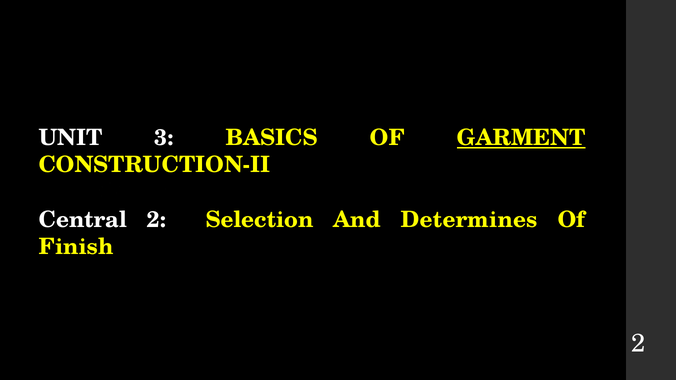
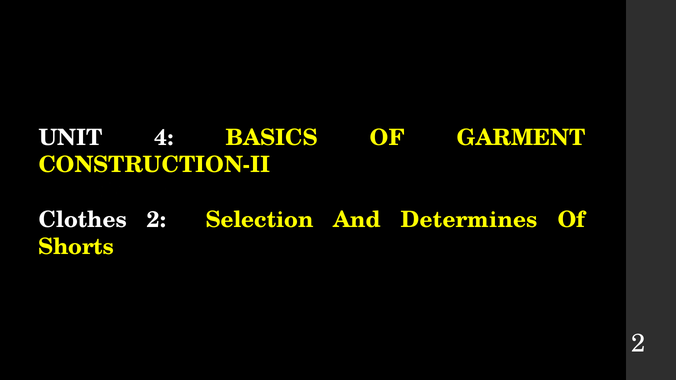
3: 3 -> 4
GARMENT underline: present -> none
Central: Central -> Clothes
Finish: Finish -> Shorts
